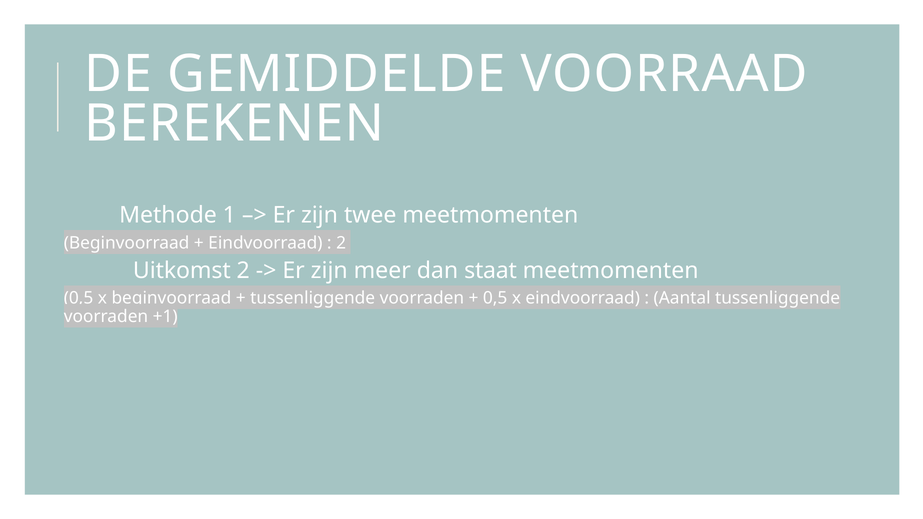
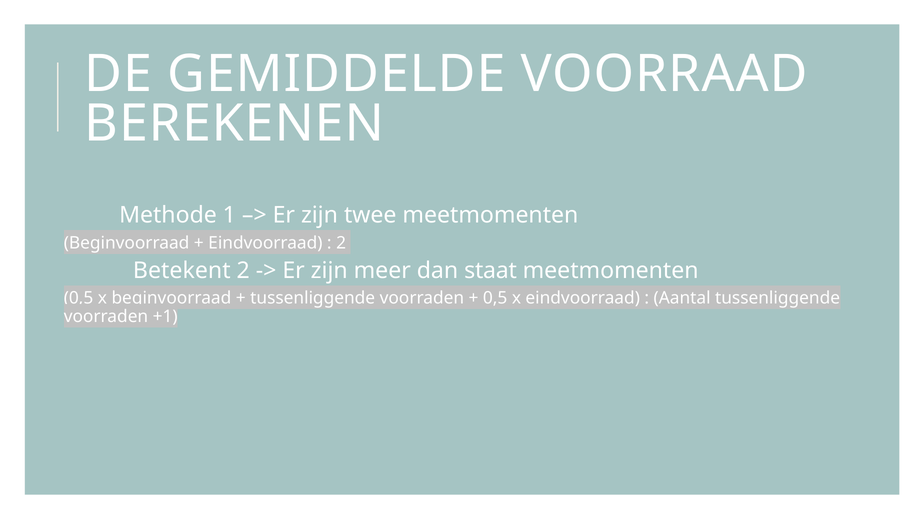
Uitkomst: Uitkomst -> Betekent
